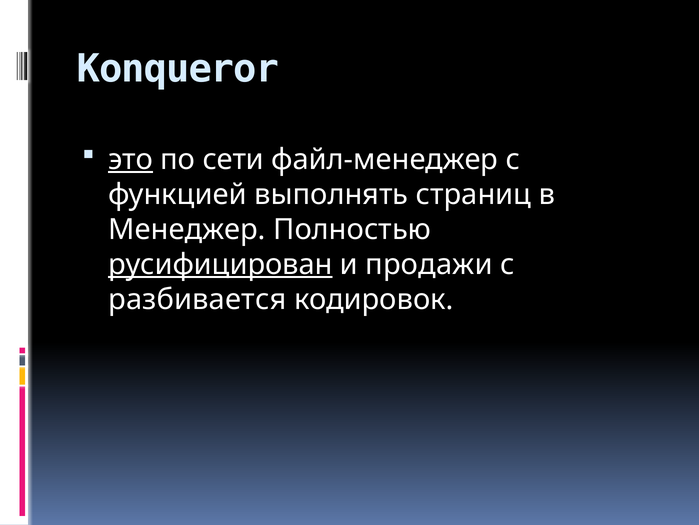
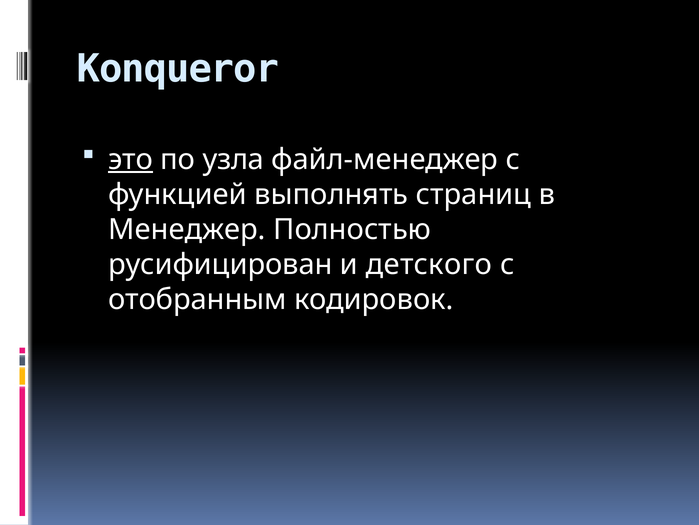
сети: сети -> узла
русифицирован underline: present -> none
продажи: продажи -> детского
разбивается: разбивается -> отобранным
